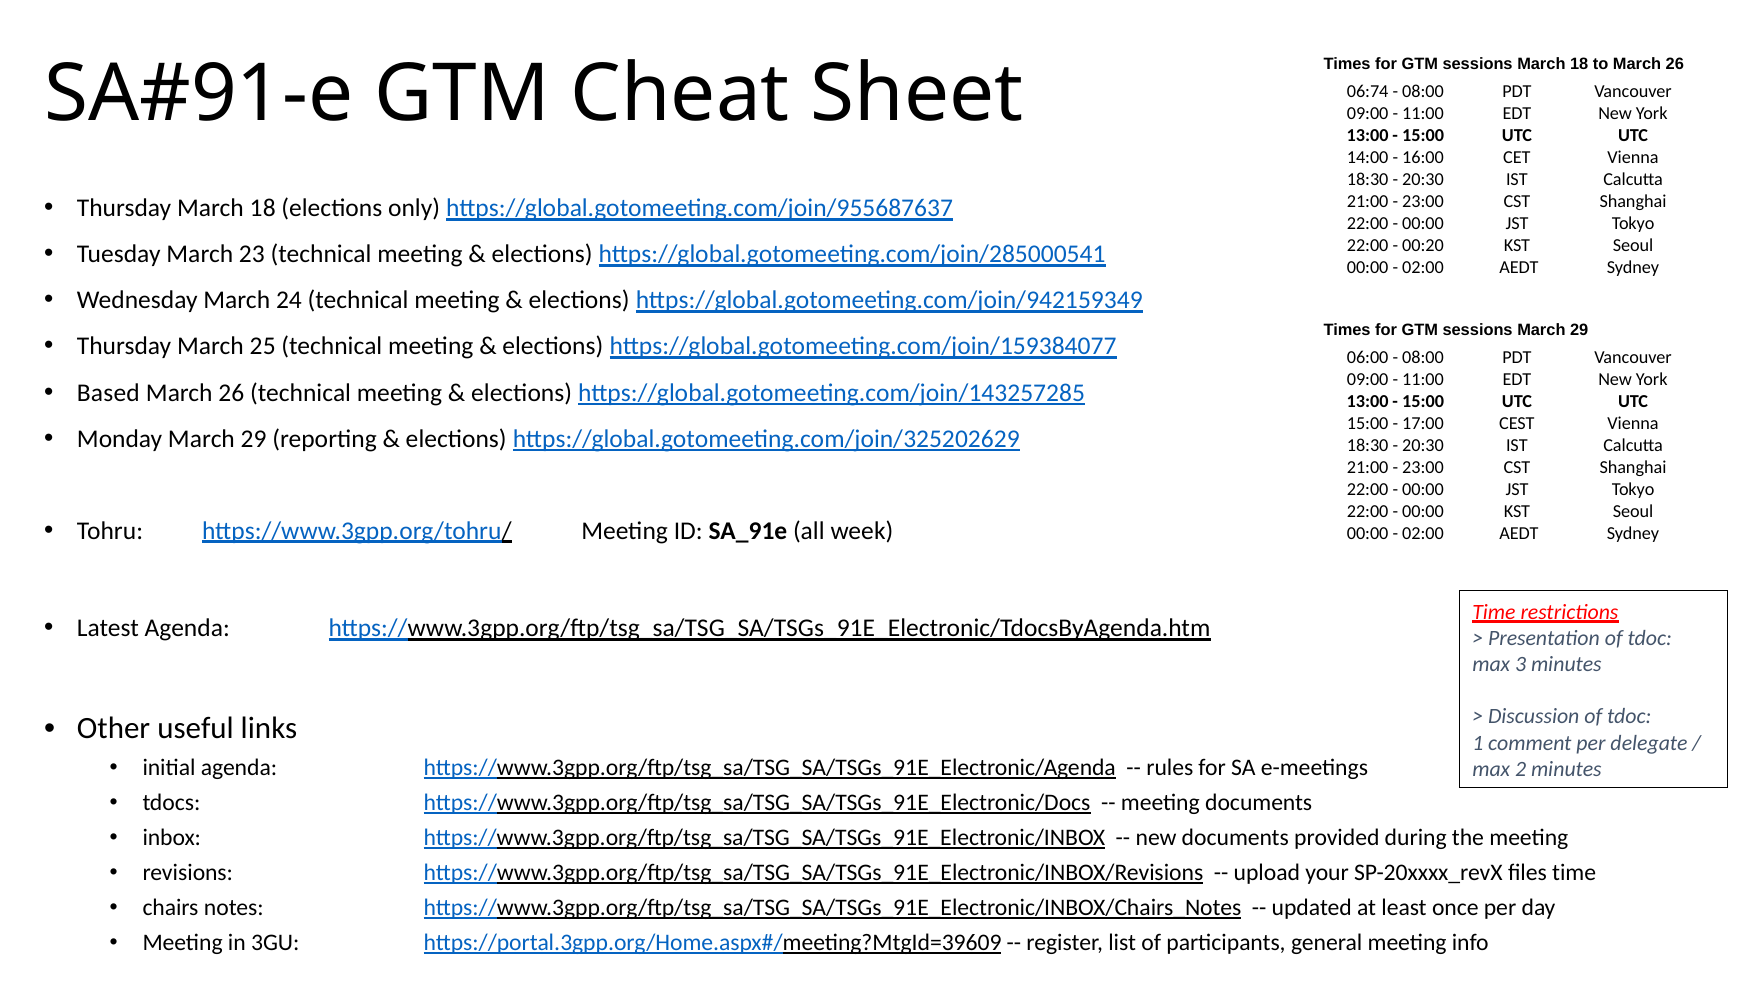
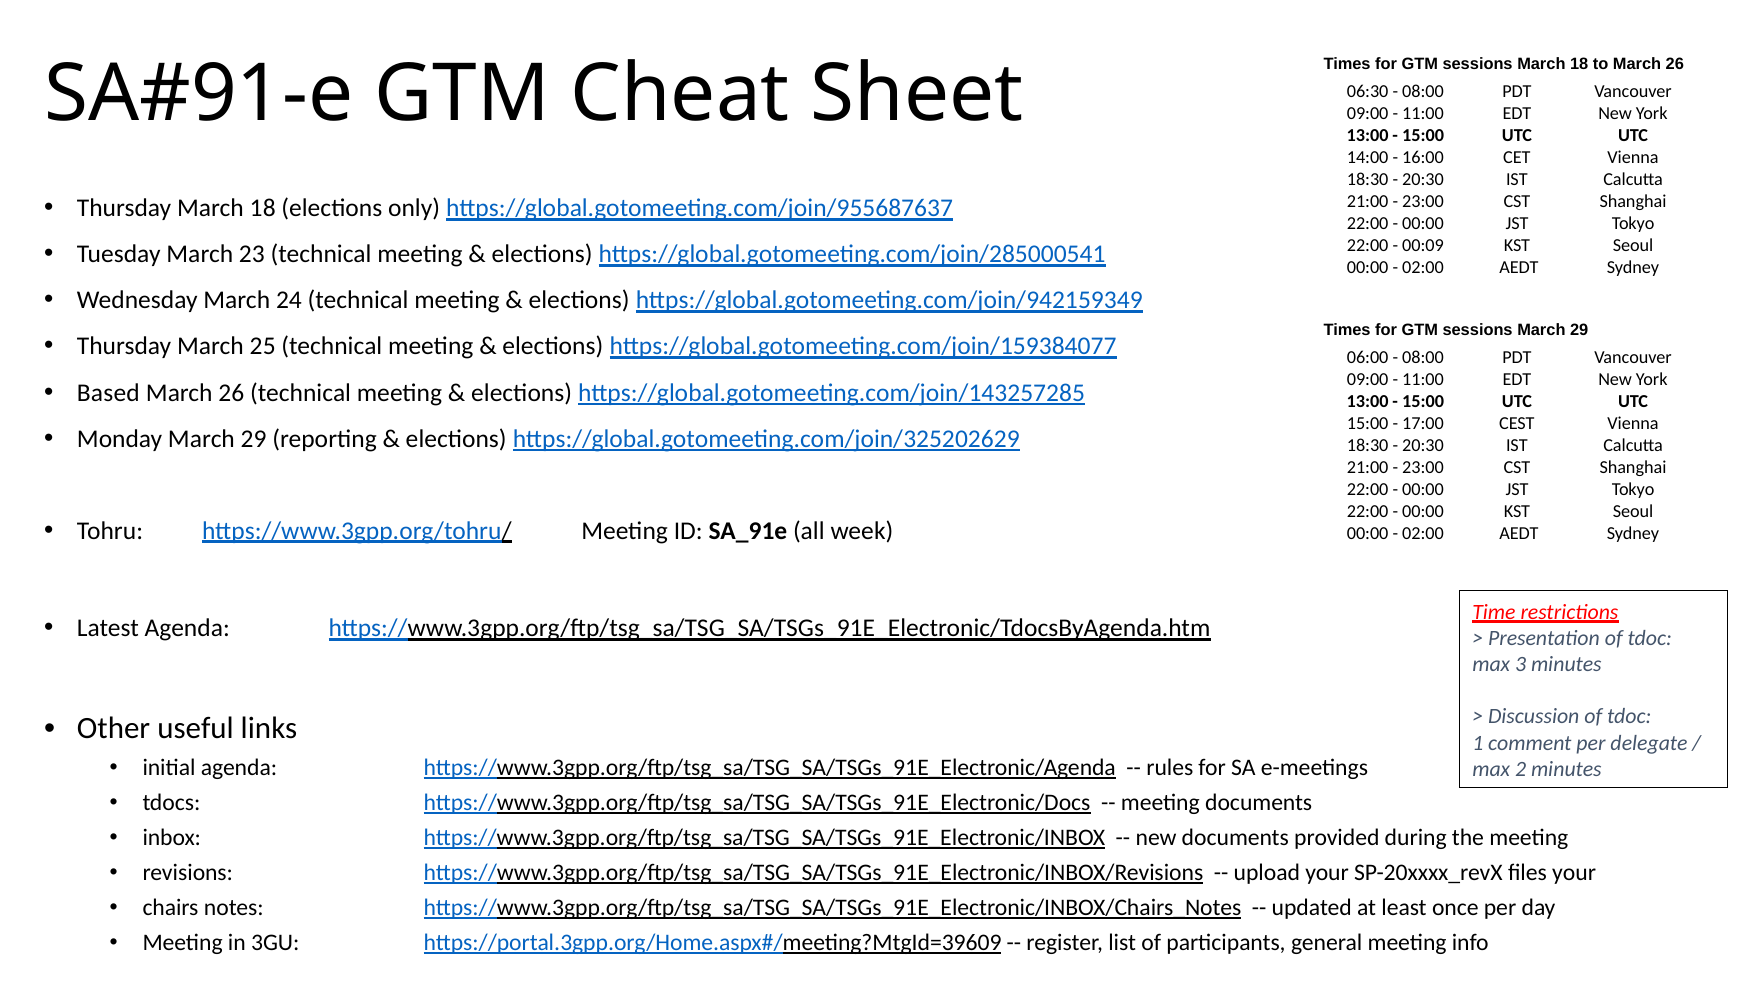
06:74: 06:74 -> 06:30
00:20: 00:20 -> 00:09
files time: time -> your
